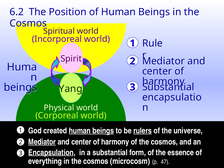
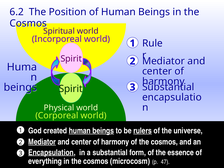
Yang at (71, 89): Yang -> Spirit
